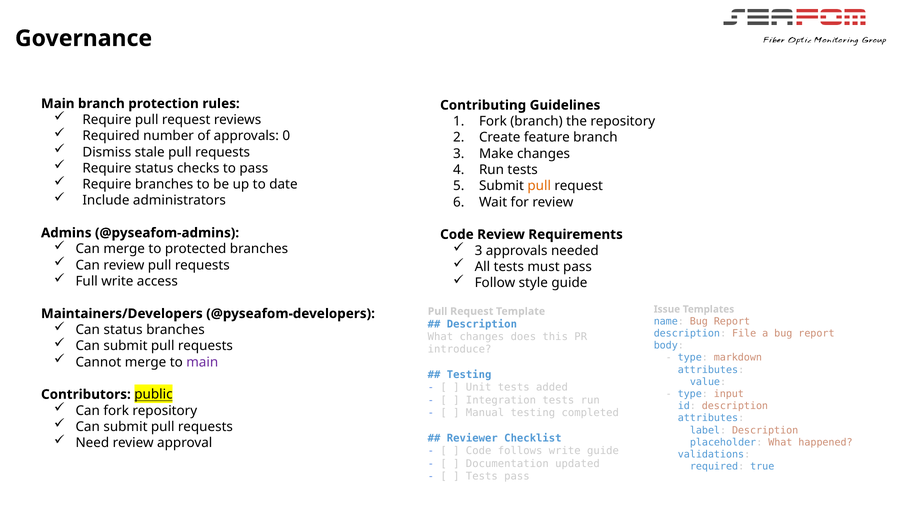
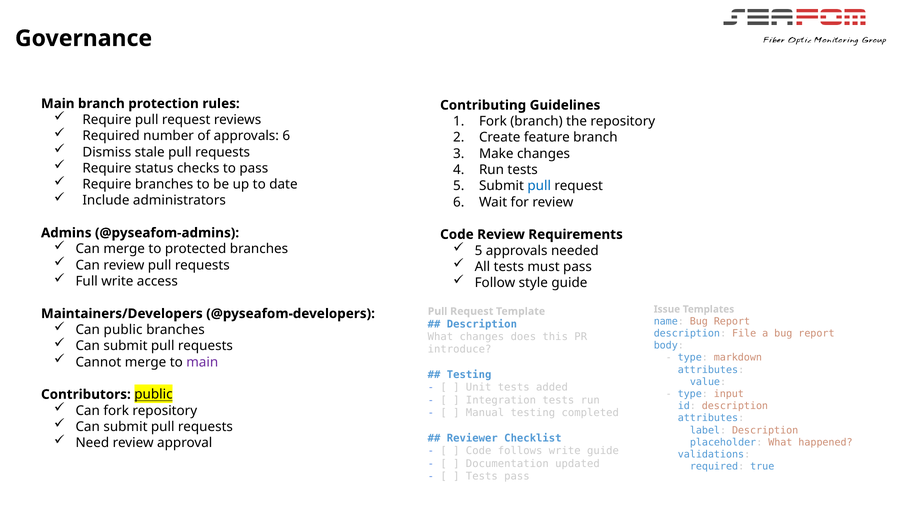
approvals 0: 0 -> 6
pull at (539, 186) colour: orange -> blue
3 at (479, 250): 3 -> 5
Can status: status -> public
